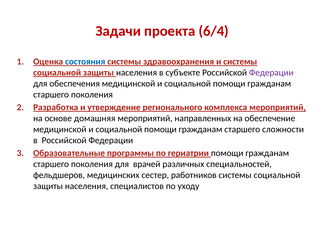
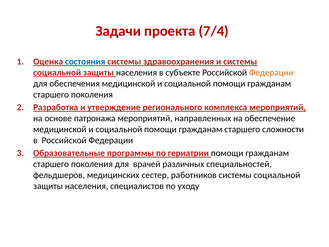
6/4: 6/4 -> 7/4
Федерации at (271, 73) colour: purple -> orange
домашняя: домашняя -> патронажа
